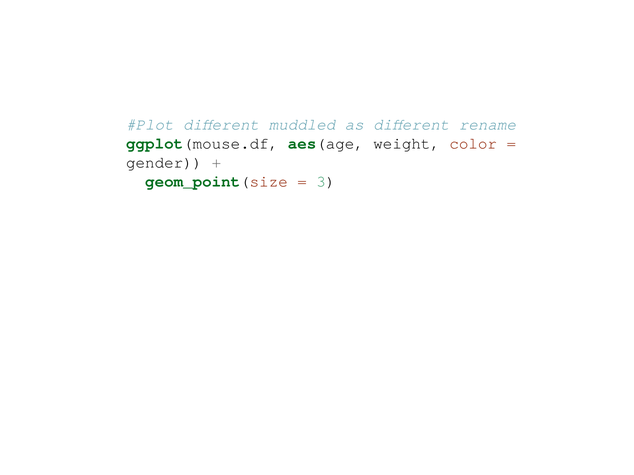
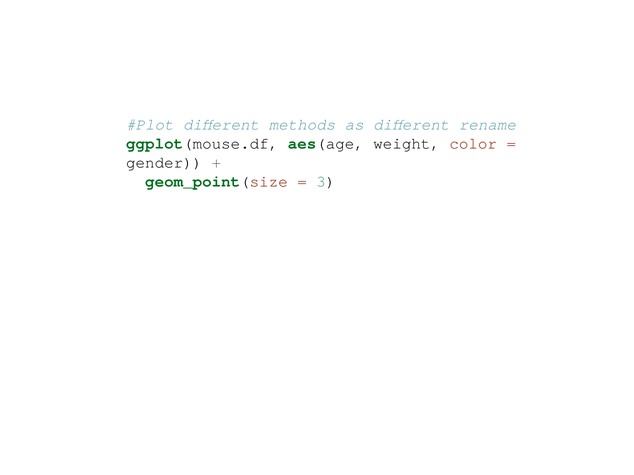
muddled: muddled -> methods
